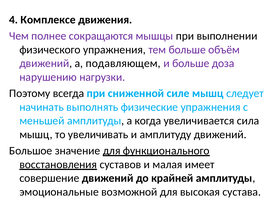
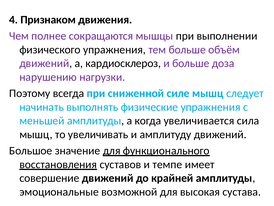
Комплексе: Комплексе -> Признаком
подавляющем: подавляющем -> кардиосклероз
малая: малая -> темпе
